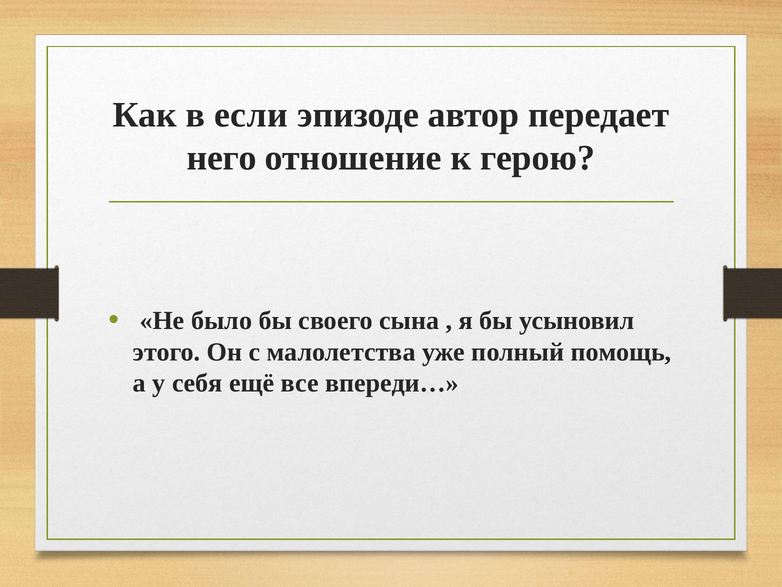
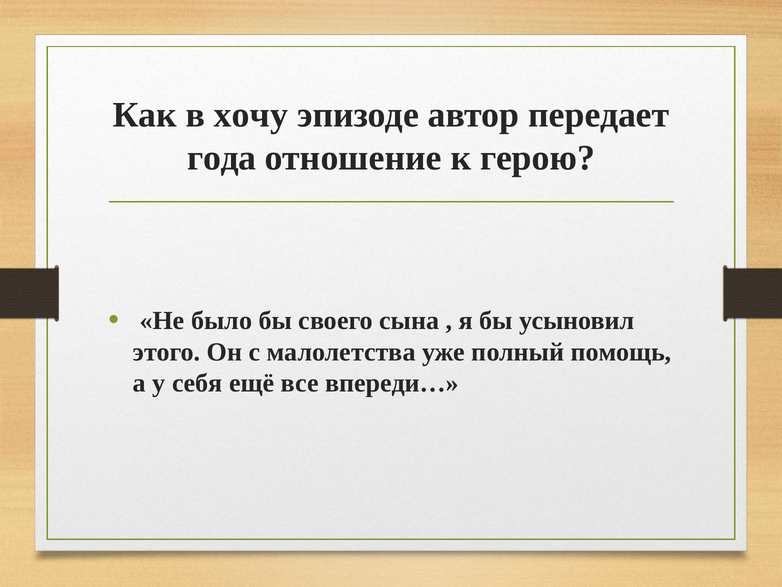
если: если -> хочу
него: него -> года
